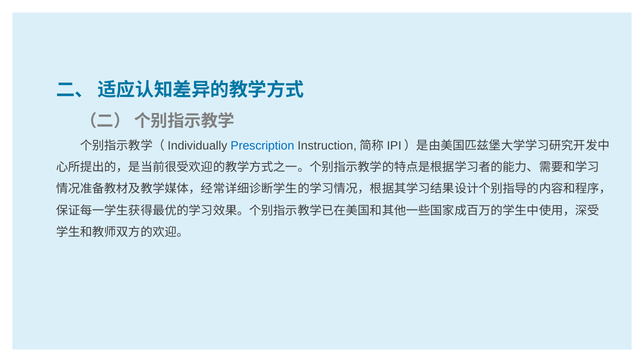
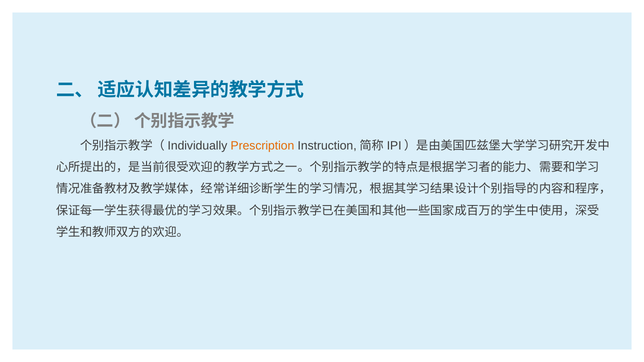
Prescription colour: blue -> orange
